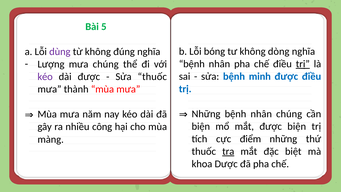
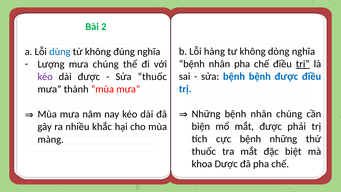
5: 5 -> 2
bóng: bóng -> hàng
dùng colour: purple -> blue
bệnh minh: minh -> bệnh
được biện: biện -> phải
công: công -> khắc
cực điểm: điểm -> bệnh
tra underline: present -> none
